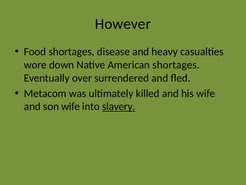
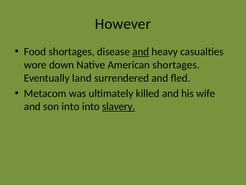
and at (141, 52) underline: none -> present
over: over -> land
son wife: wife -> into
